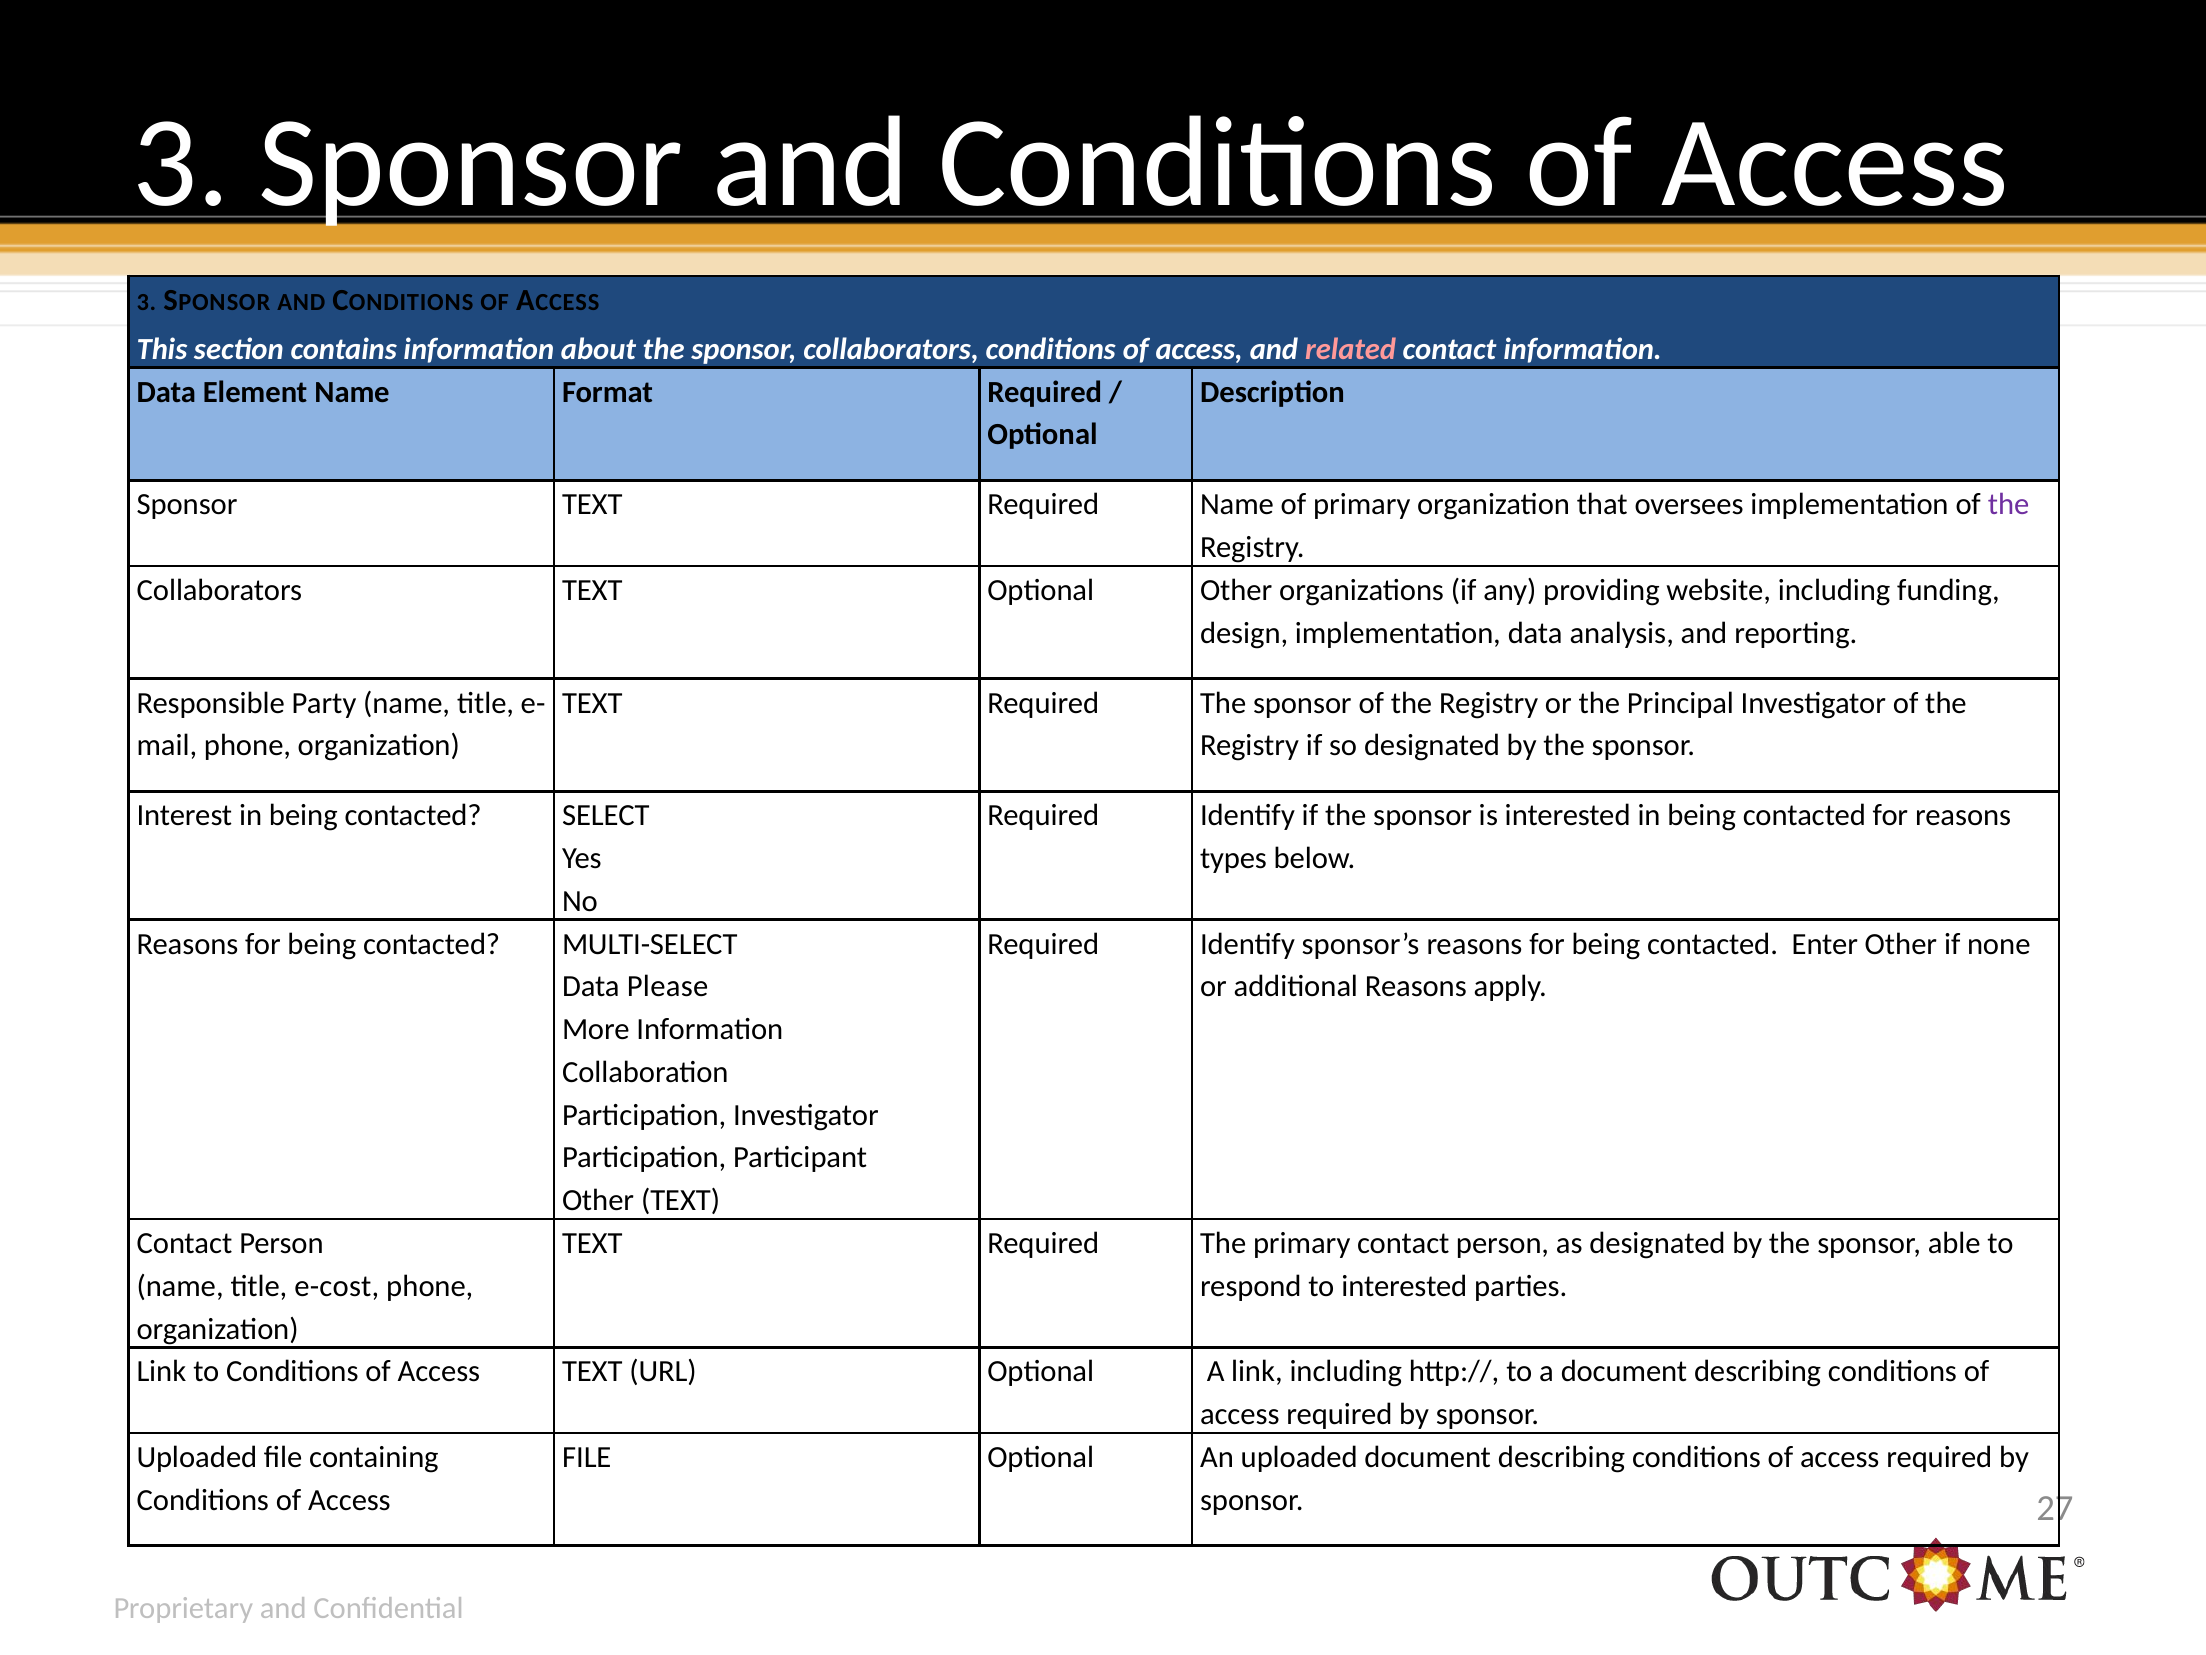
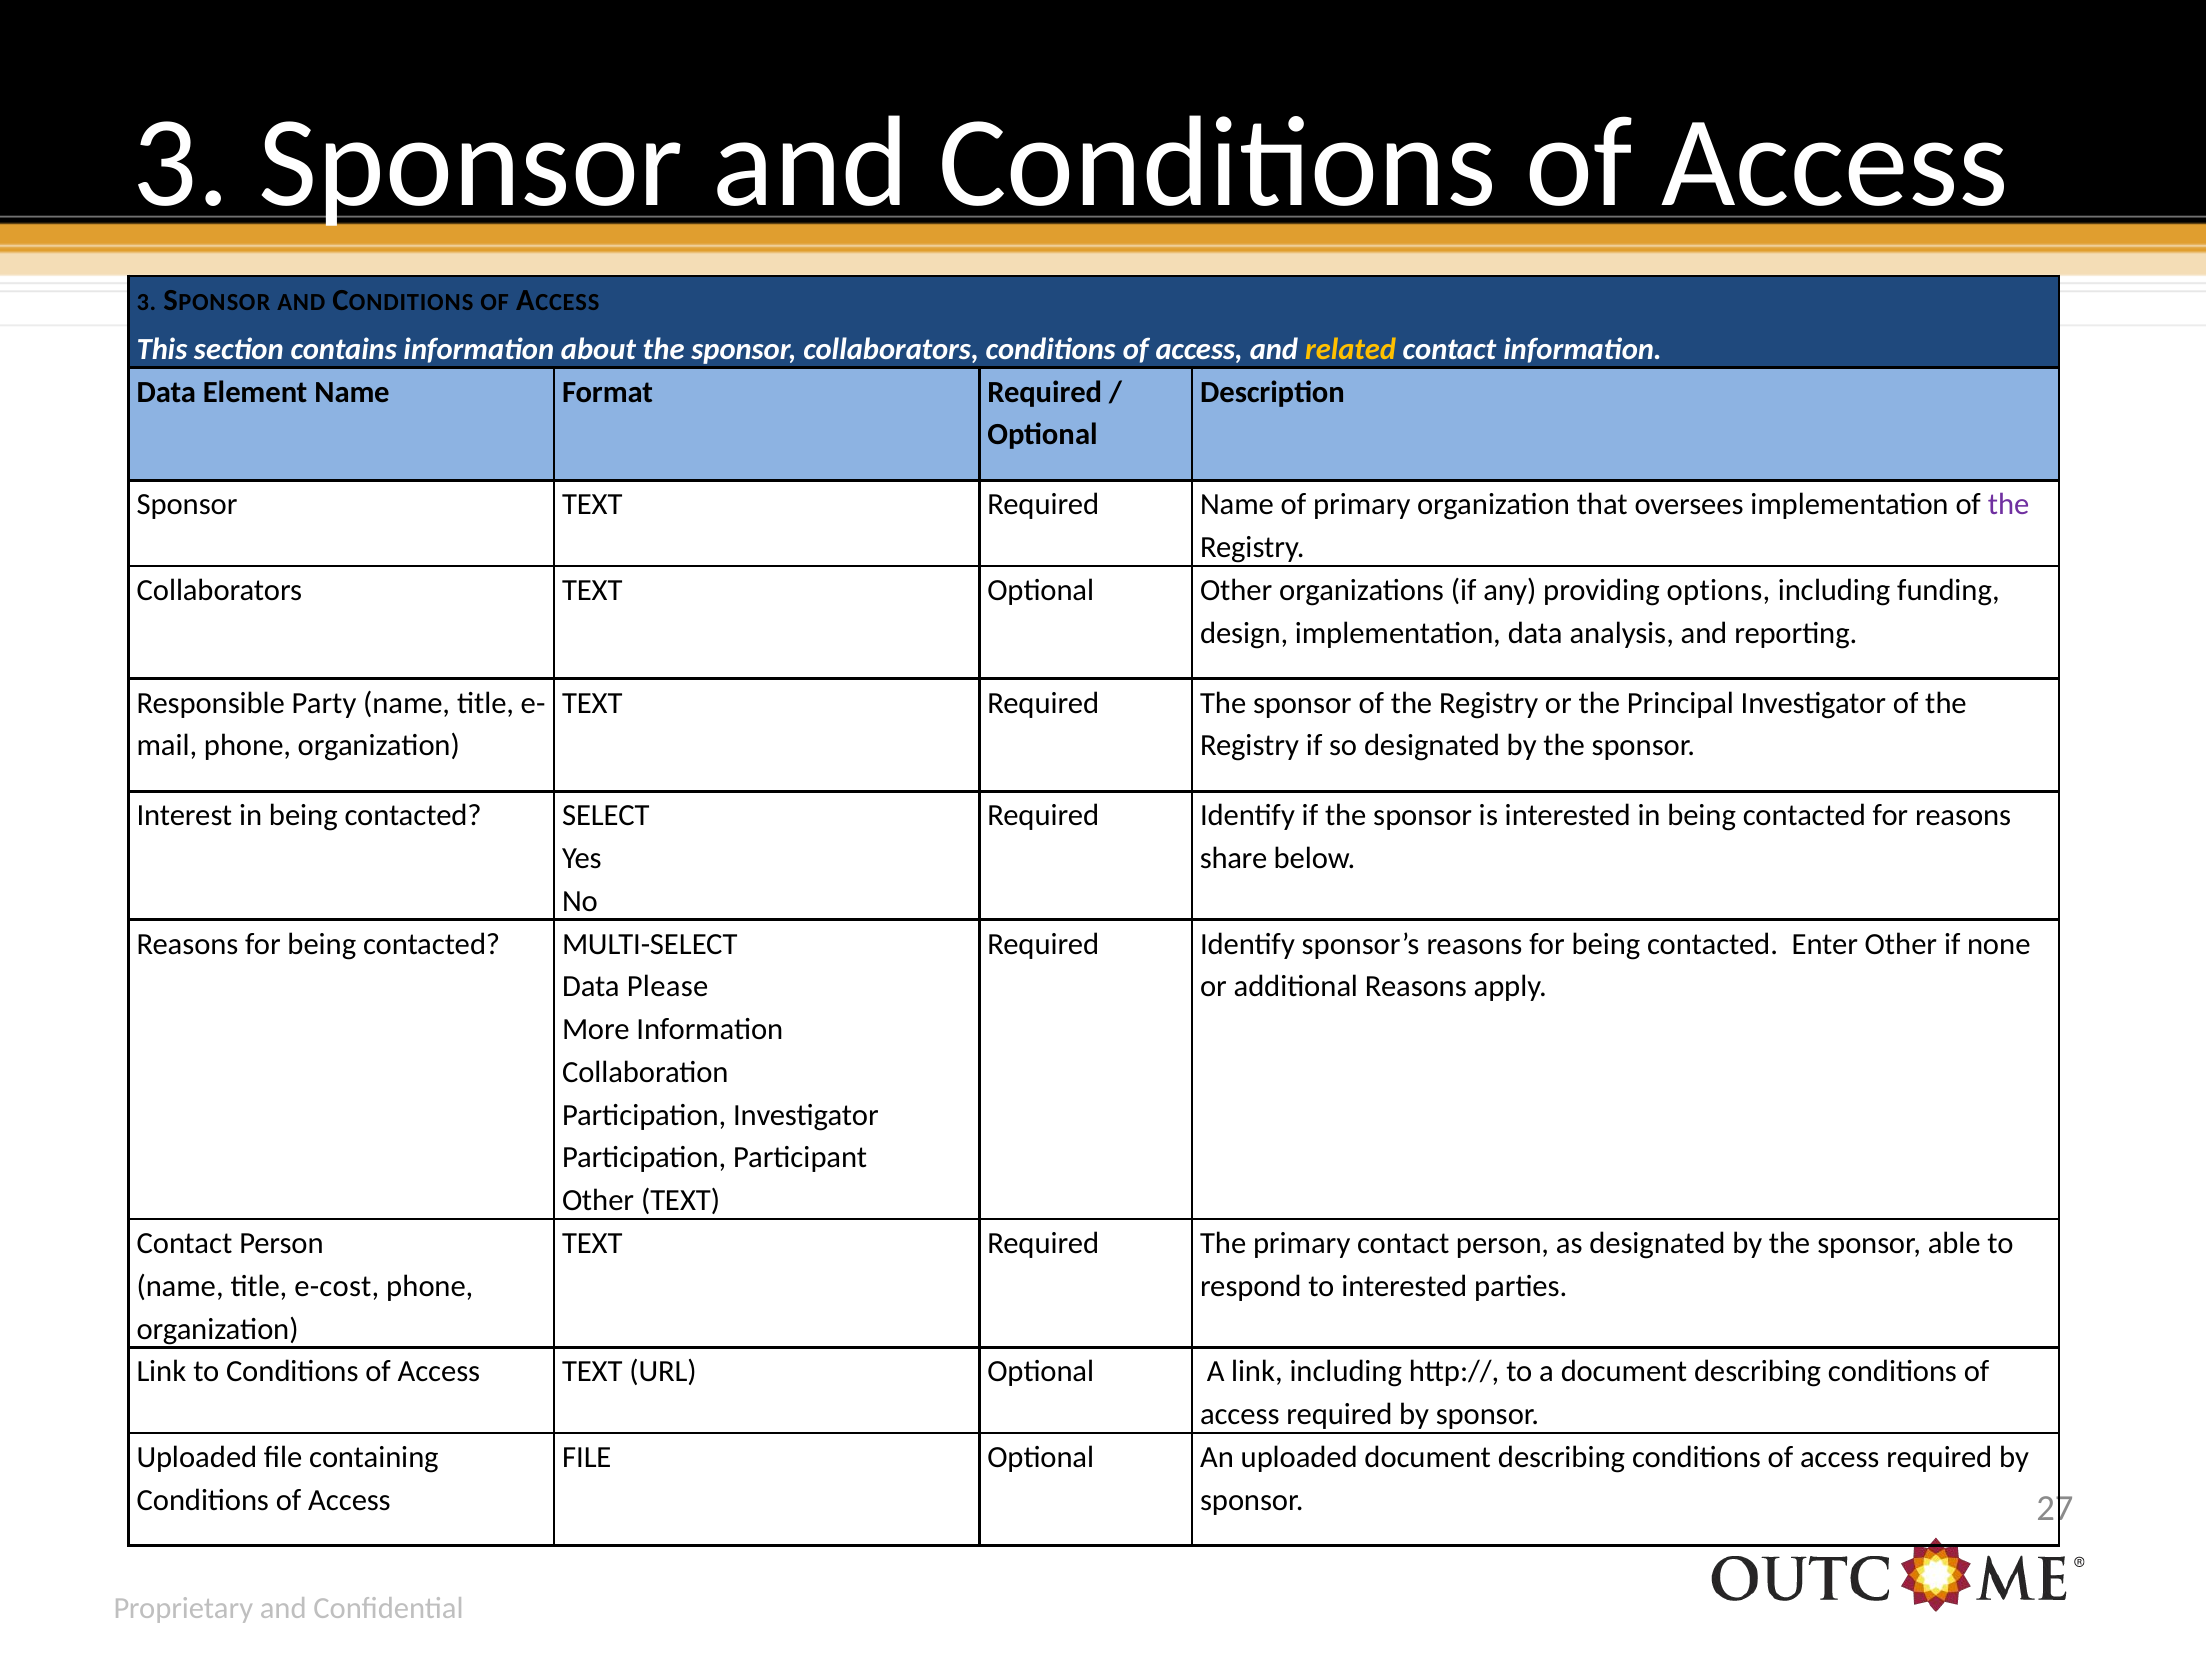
related colour: pink -> yellow
website: website -> options
types: types -> share
